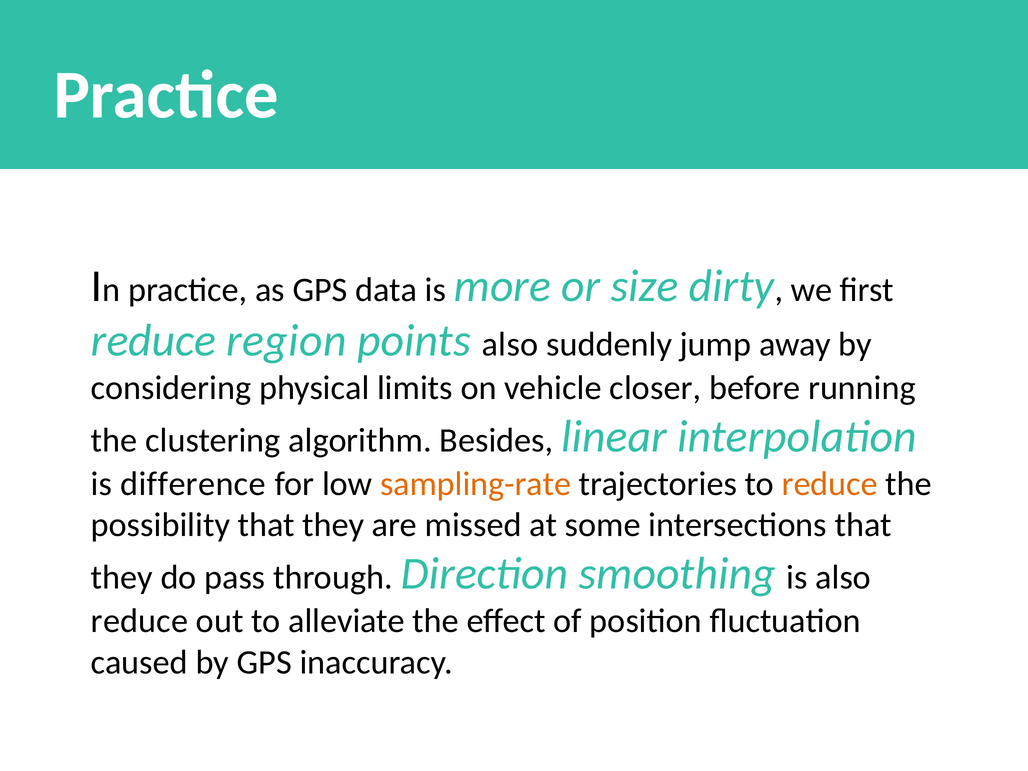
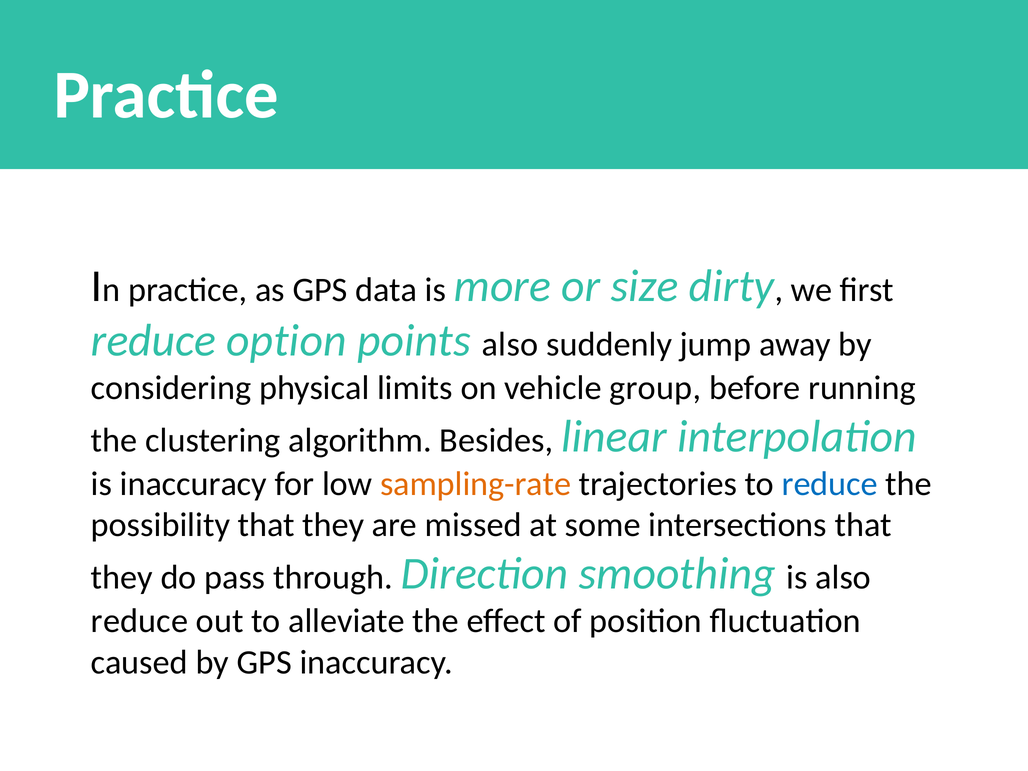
region: region -> option
closer: closer -> group
is difference: difference -> inaccuracy
reduce at (830, 484) colour: orange -> blue
